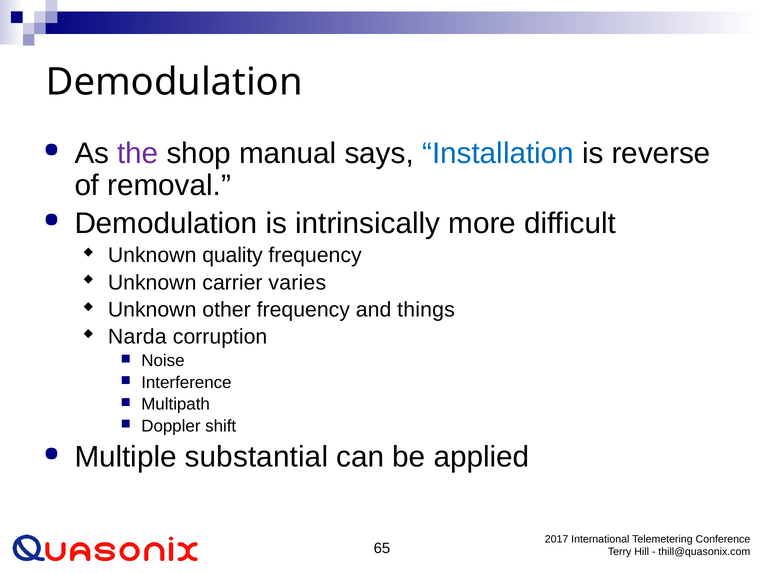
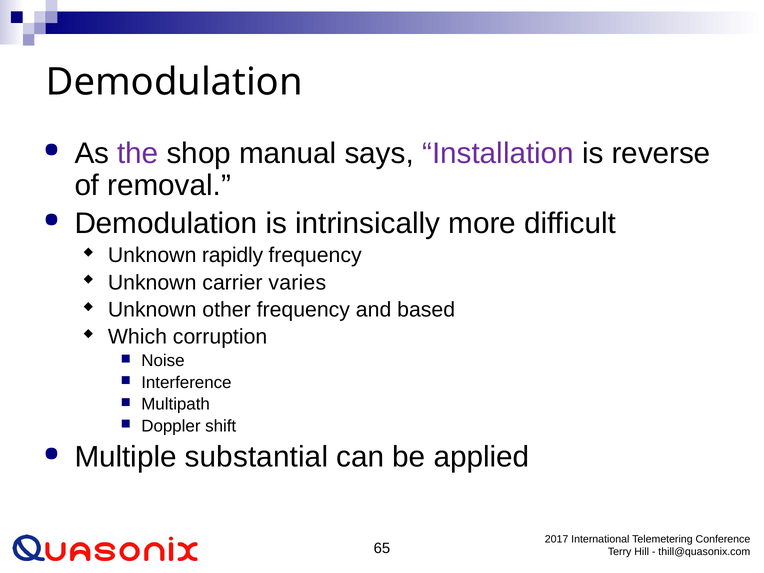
Installation colour: blue -> purple
quality: quality -> rapidly
things: things -> based
Narda: Narda -> Which
